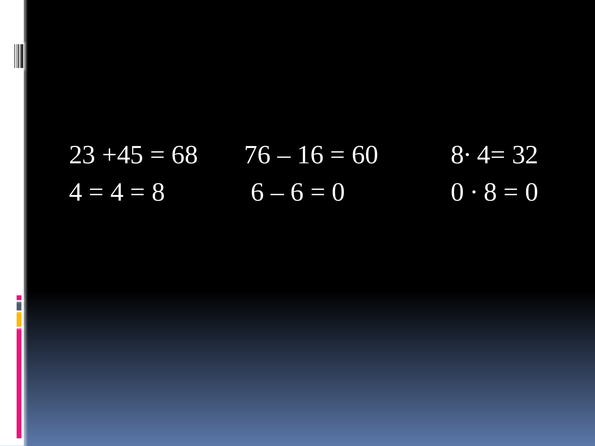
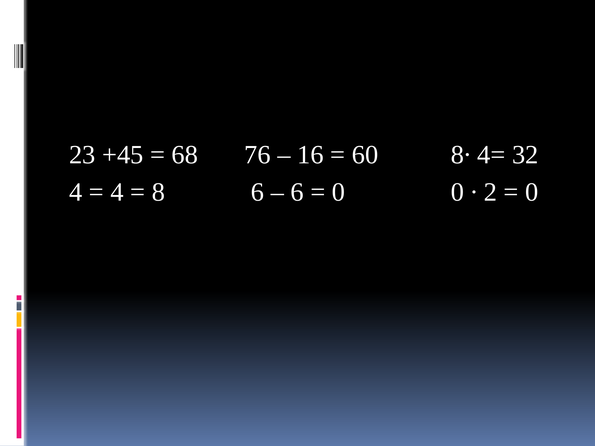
8 at (490, 192): 8 -> 2
